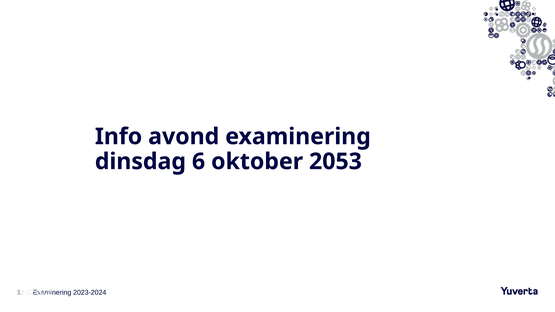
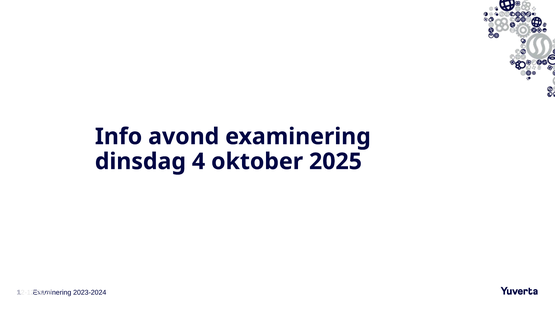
6: 6 -> 4
2053: 2053 -> 2025
